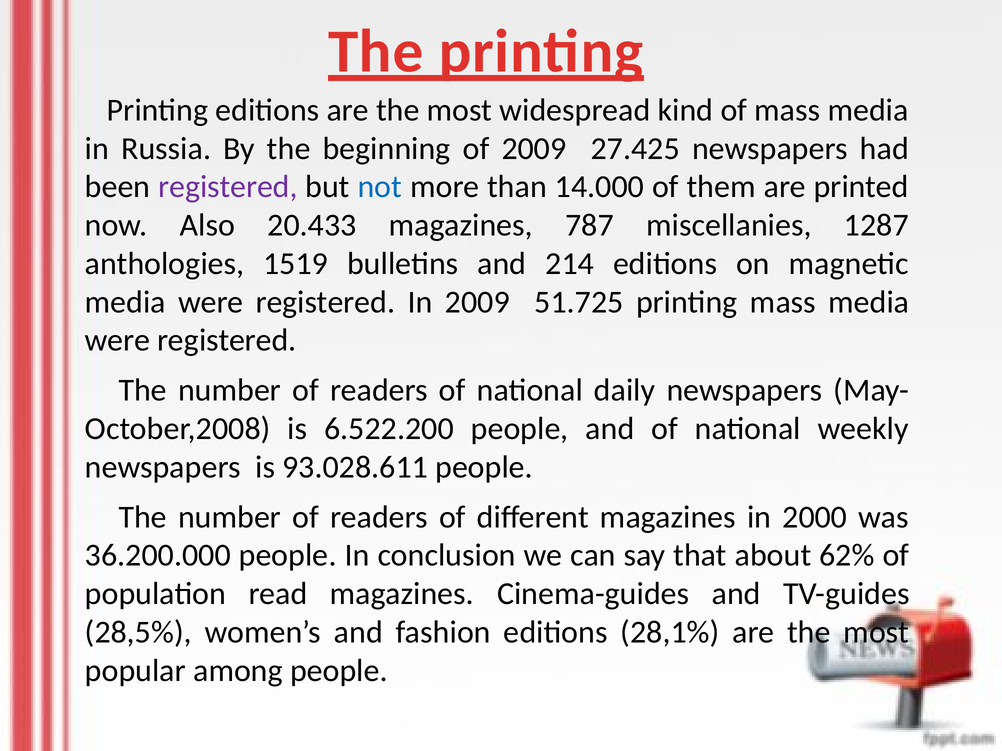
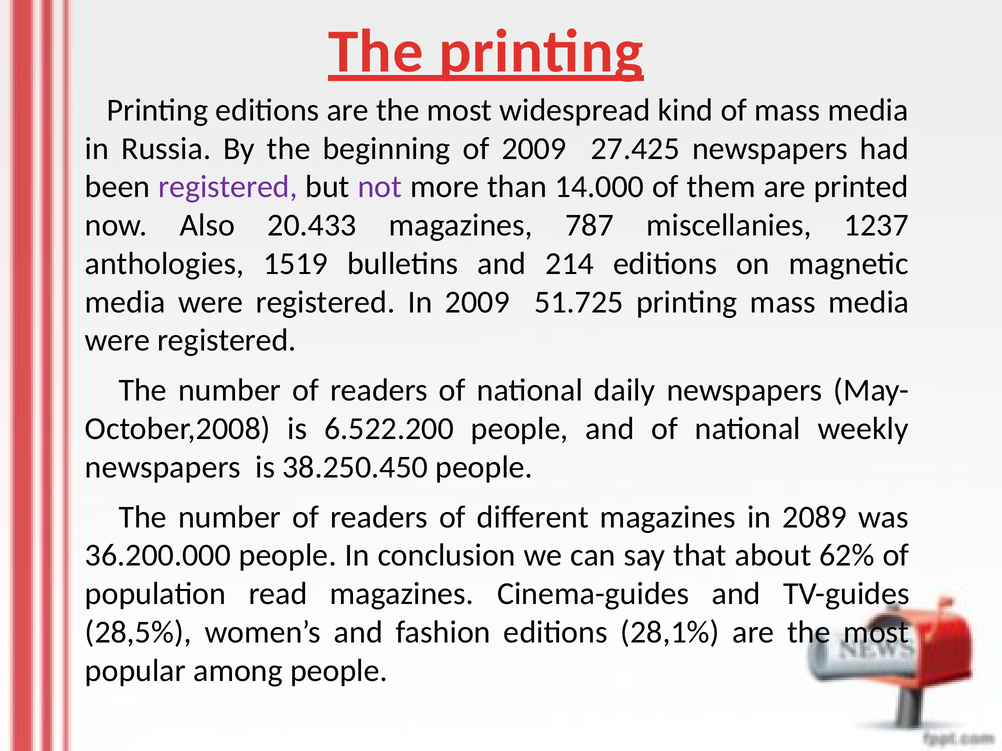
not colour: blue -> purple
1287: 1287 -> 1237
93.028.611: 93.028.611 -> 38.250.450
2000: 2000 -> 2089
